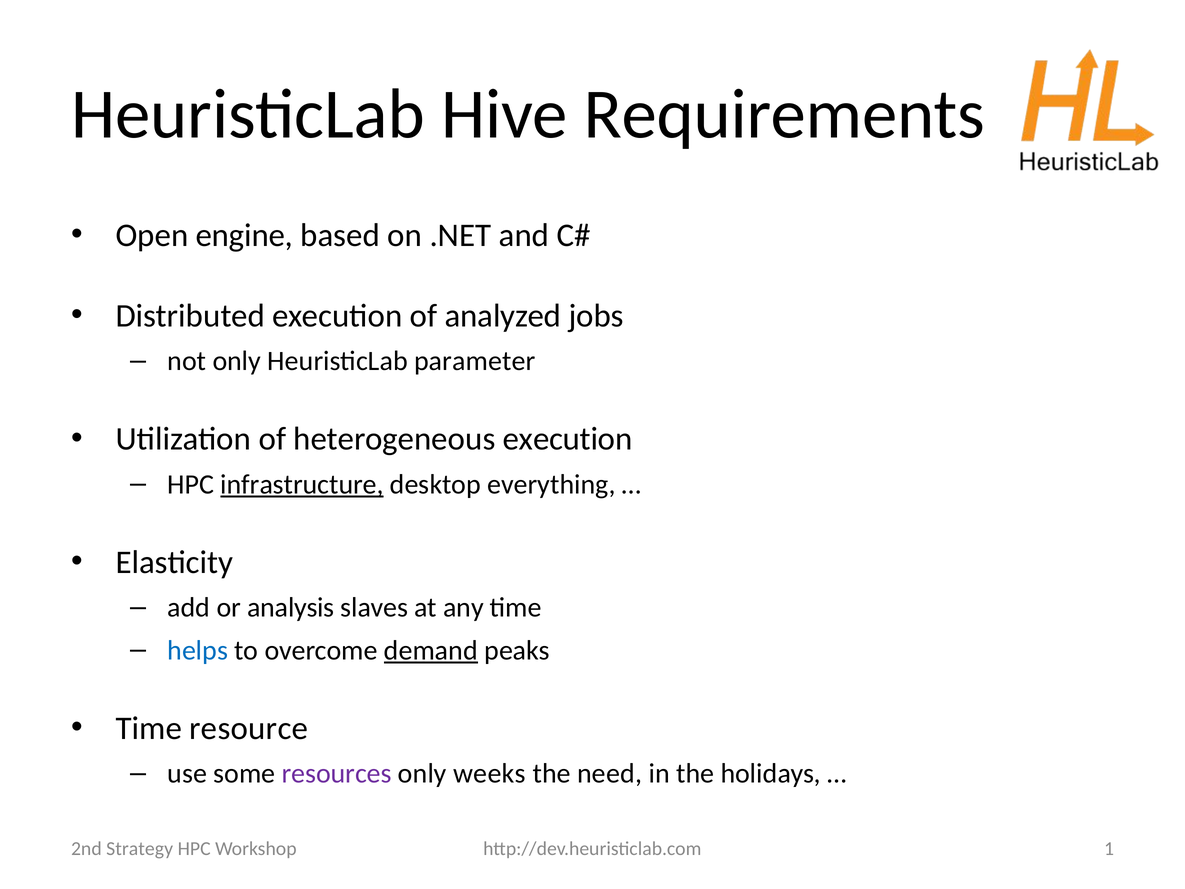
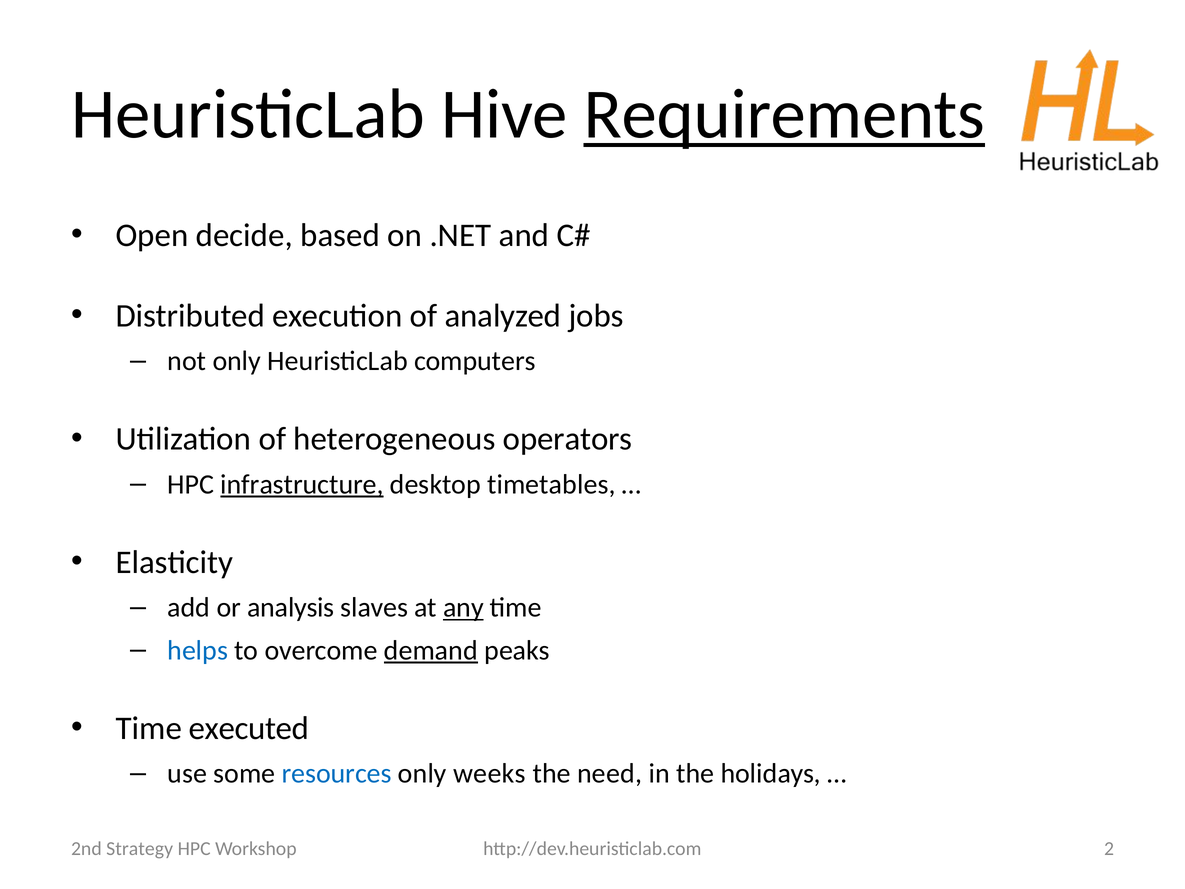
Requirements underline: none -> present
engine: engine -> decide
parameter: parameter -> computers
heterogeneous execution: execution -> operators
everything: everything -> timetables
any underline: none -> present
resource: resource -> executed
resources colour: purple -> blue
1: 1 -> 2
